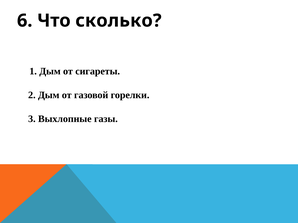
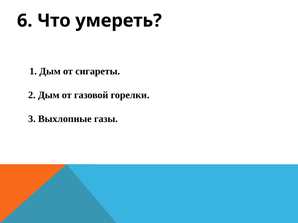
сколько: сколько -> умереть
